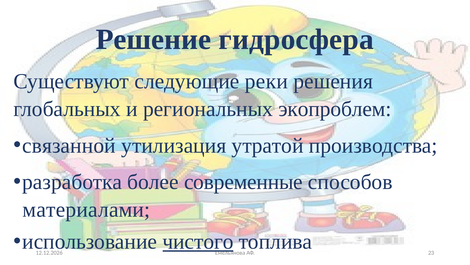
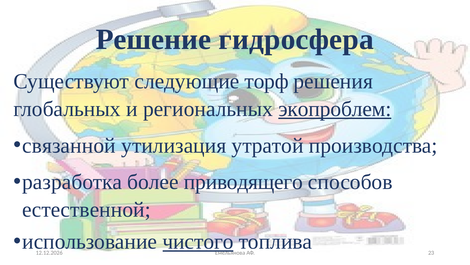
реки: реки -> торф
экопроблем underline: none -> present
современные: современные -> приводящего
материалами: материалами -> естественной
